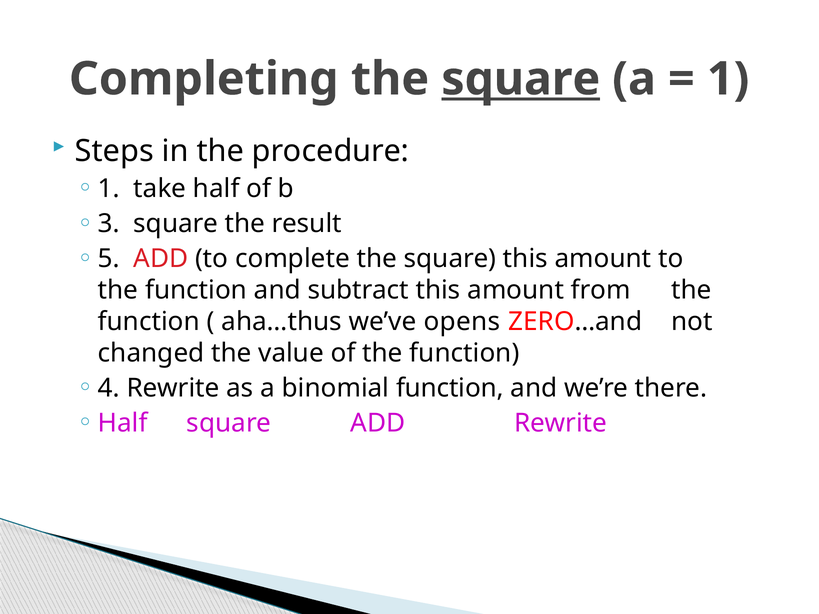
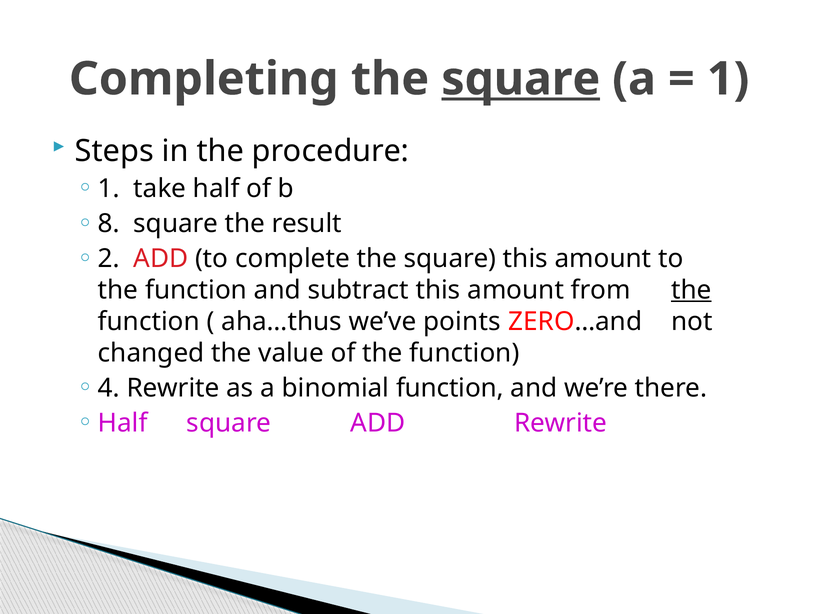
3: 3 -> 8
5: 5 -> 2
the at (691, 290) underline: none -> present
opens: opens -> points
